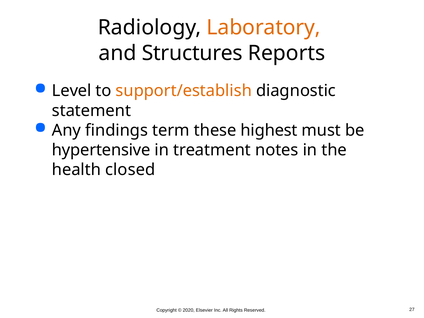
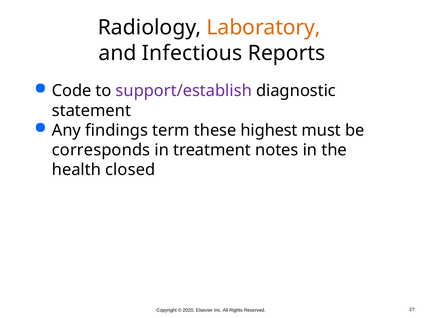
Structures: Structures -> Infectious
Level: Level -> Code
support/establish colour: orange -> purple
hypertensive: hypertensive -> corresponds
